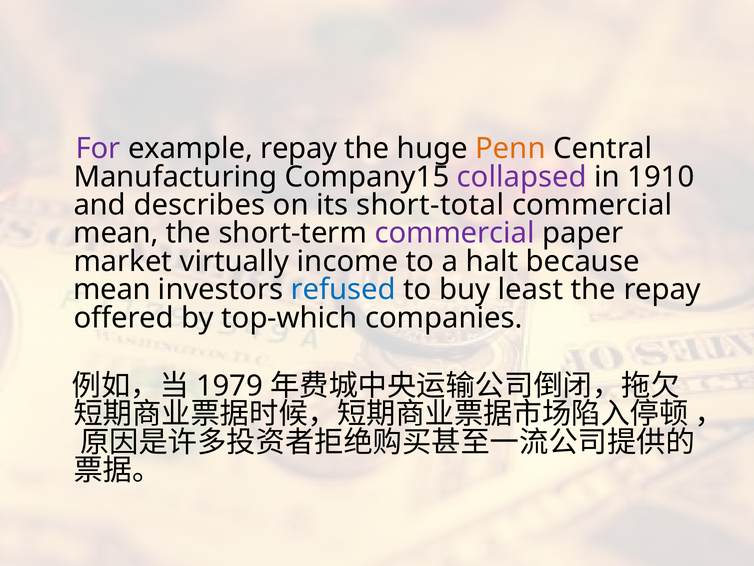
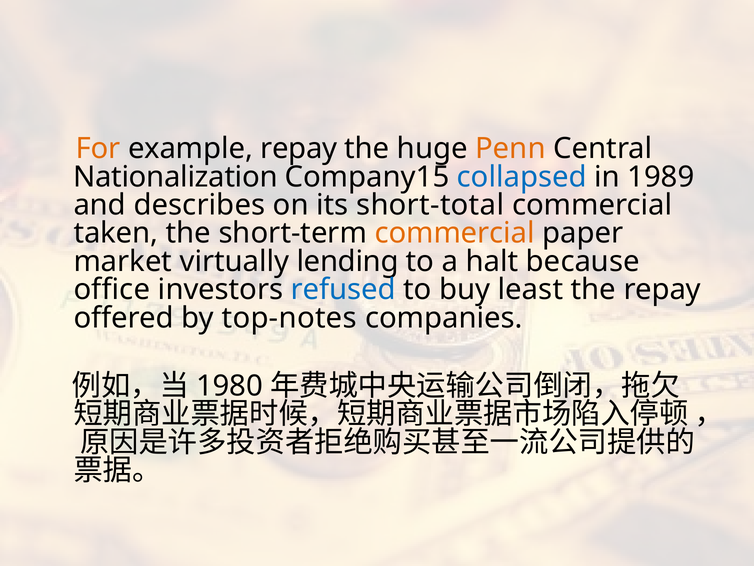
For colour: purple -> orange
Manufacturing: Manufacturing -> Nationalization
collapsed colour: purple -> blue
1910: 1910 -> 1989
mean at (116, 233): mean -> taken
commercial at (455, 233) colour: purple -> orange
income: income -> lending
mean at (112, 289): mean -> office
top-which: top-which -> top-notes
1979: 1979 -> 1980
